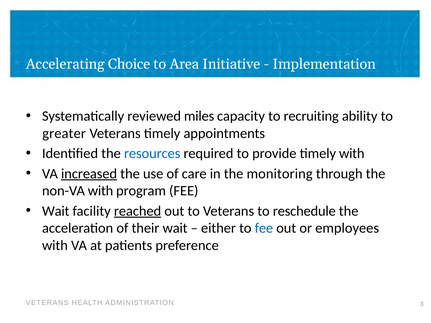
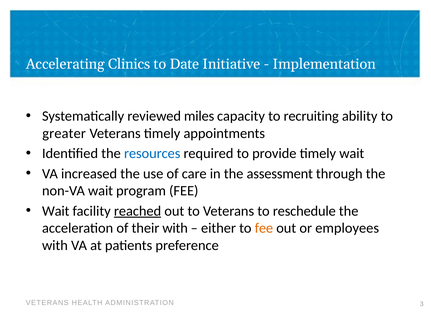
Choice: Choice -> Clinics
Area: Area -> Date
timely with: with -> wait
increased underline: present -> none
monitoring: monitoring -> assessment
non-VA with: with -> wait
their wait: wait -> with
fee at (264, 228) colour: blue -> orange
